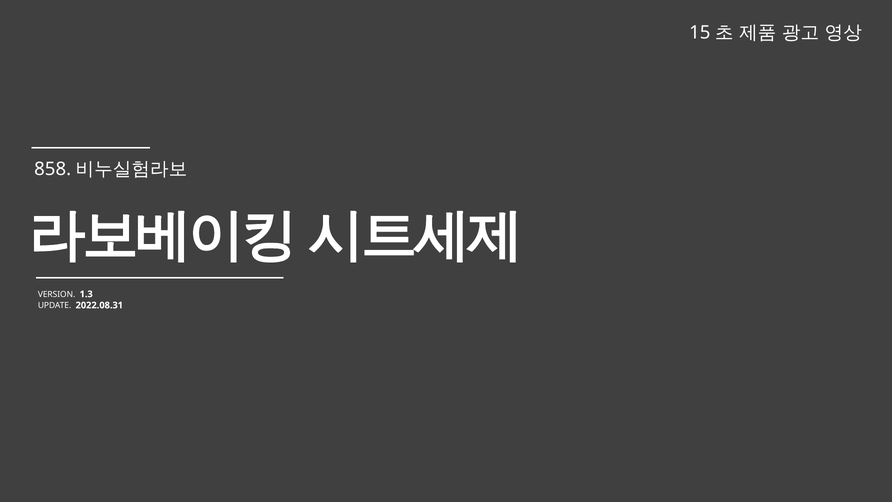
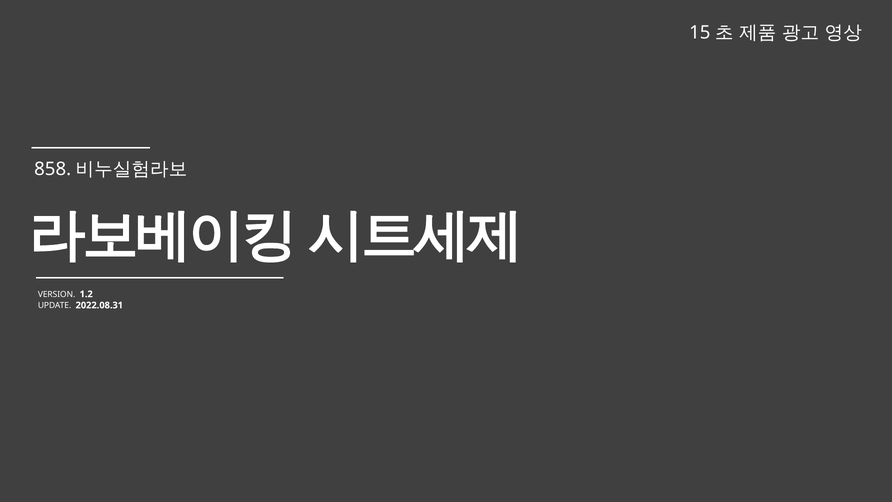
1.3: 1.3 -> 1.2
